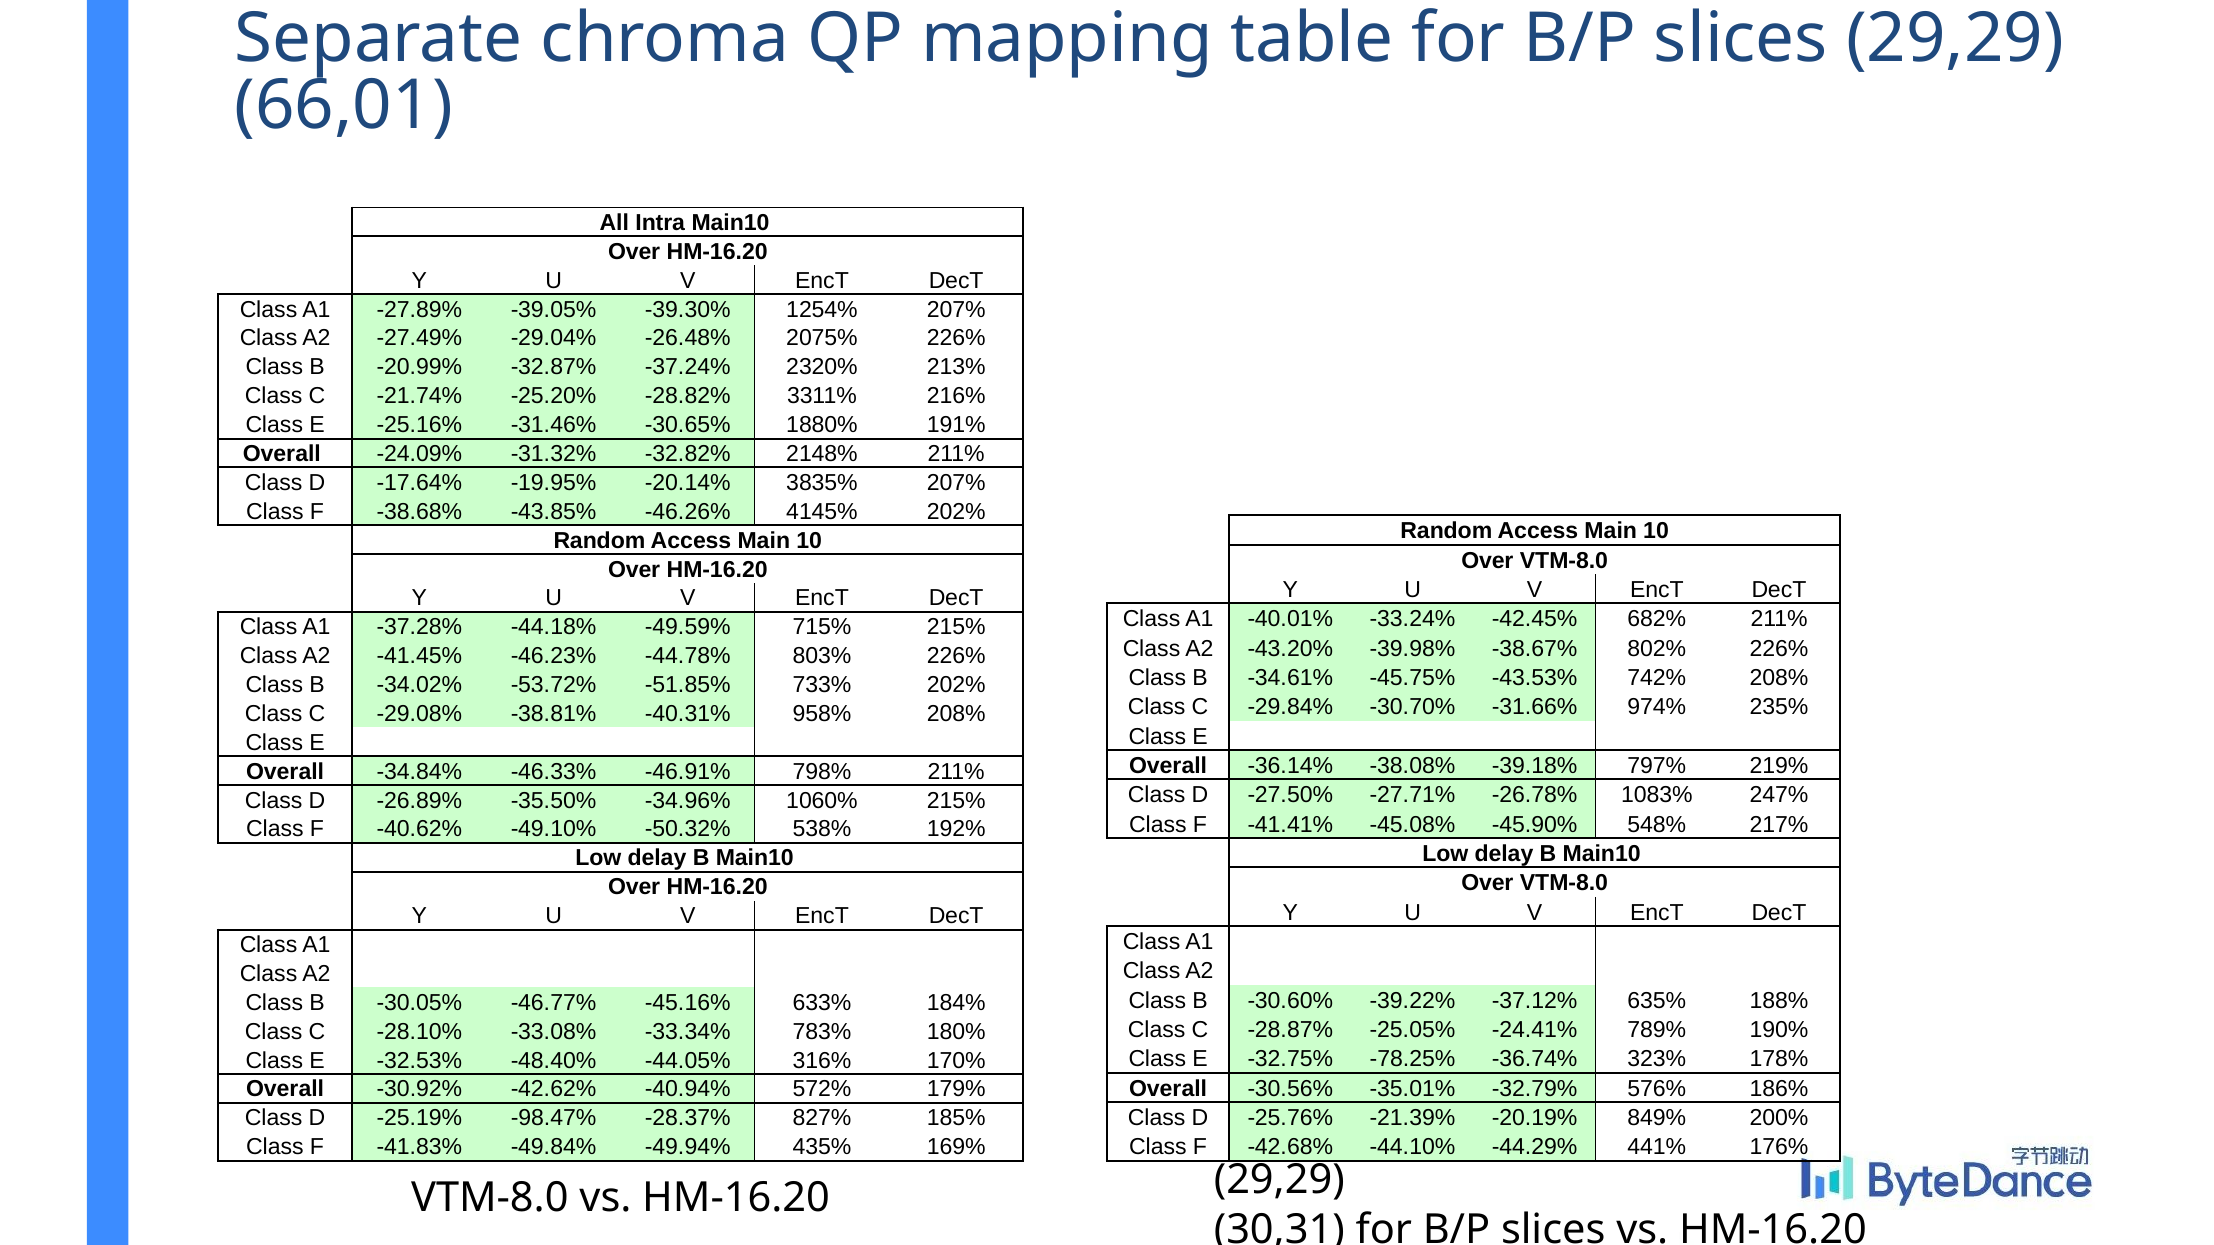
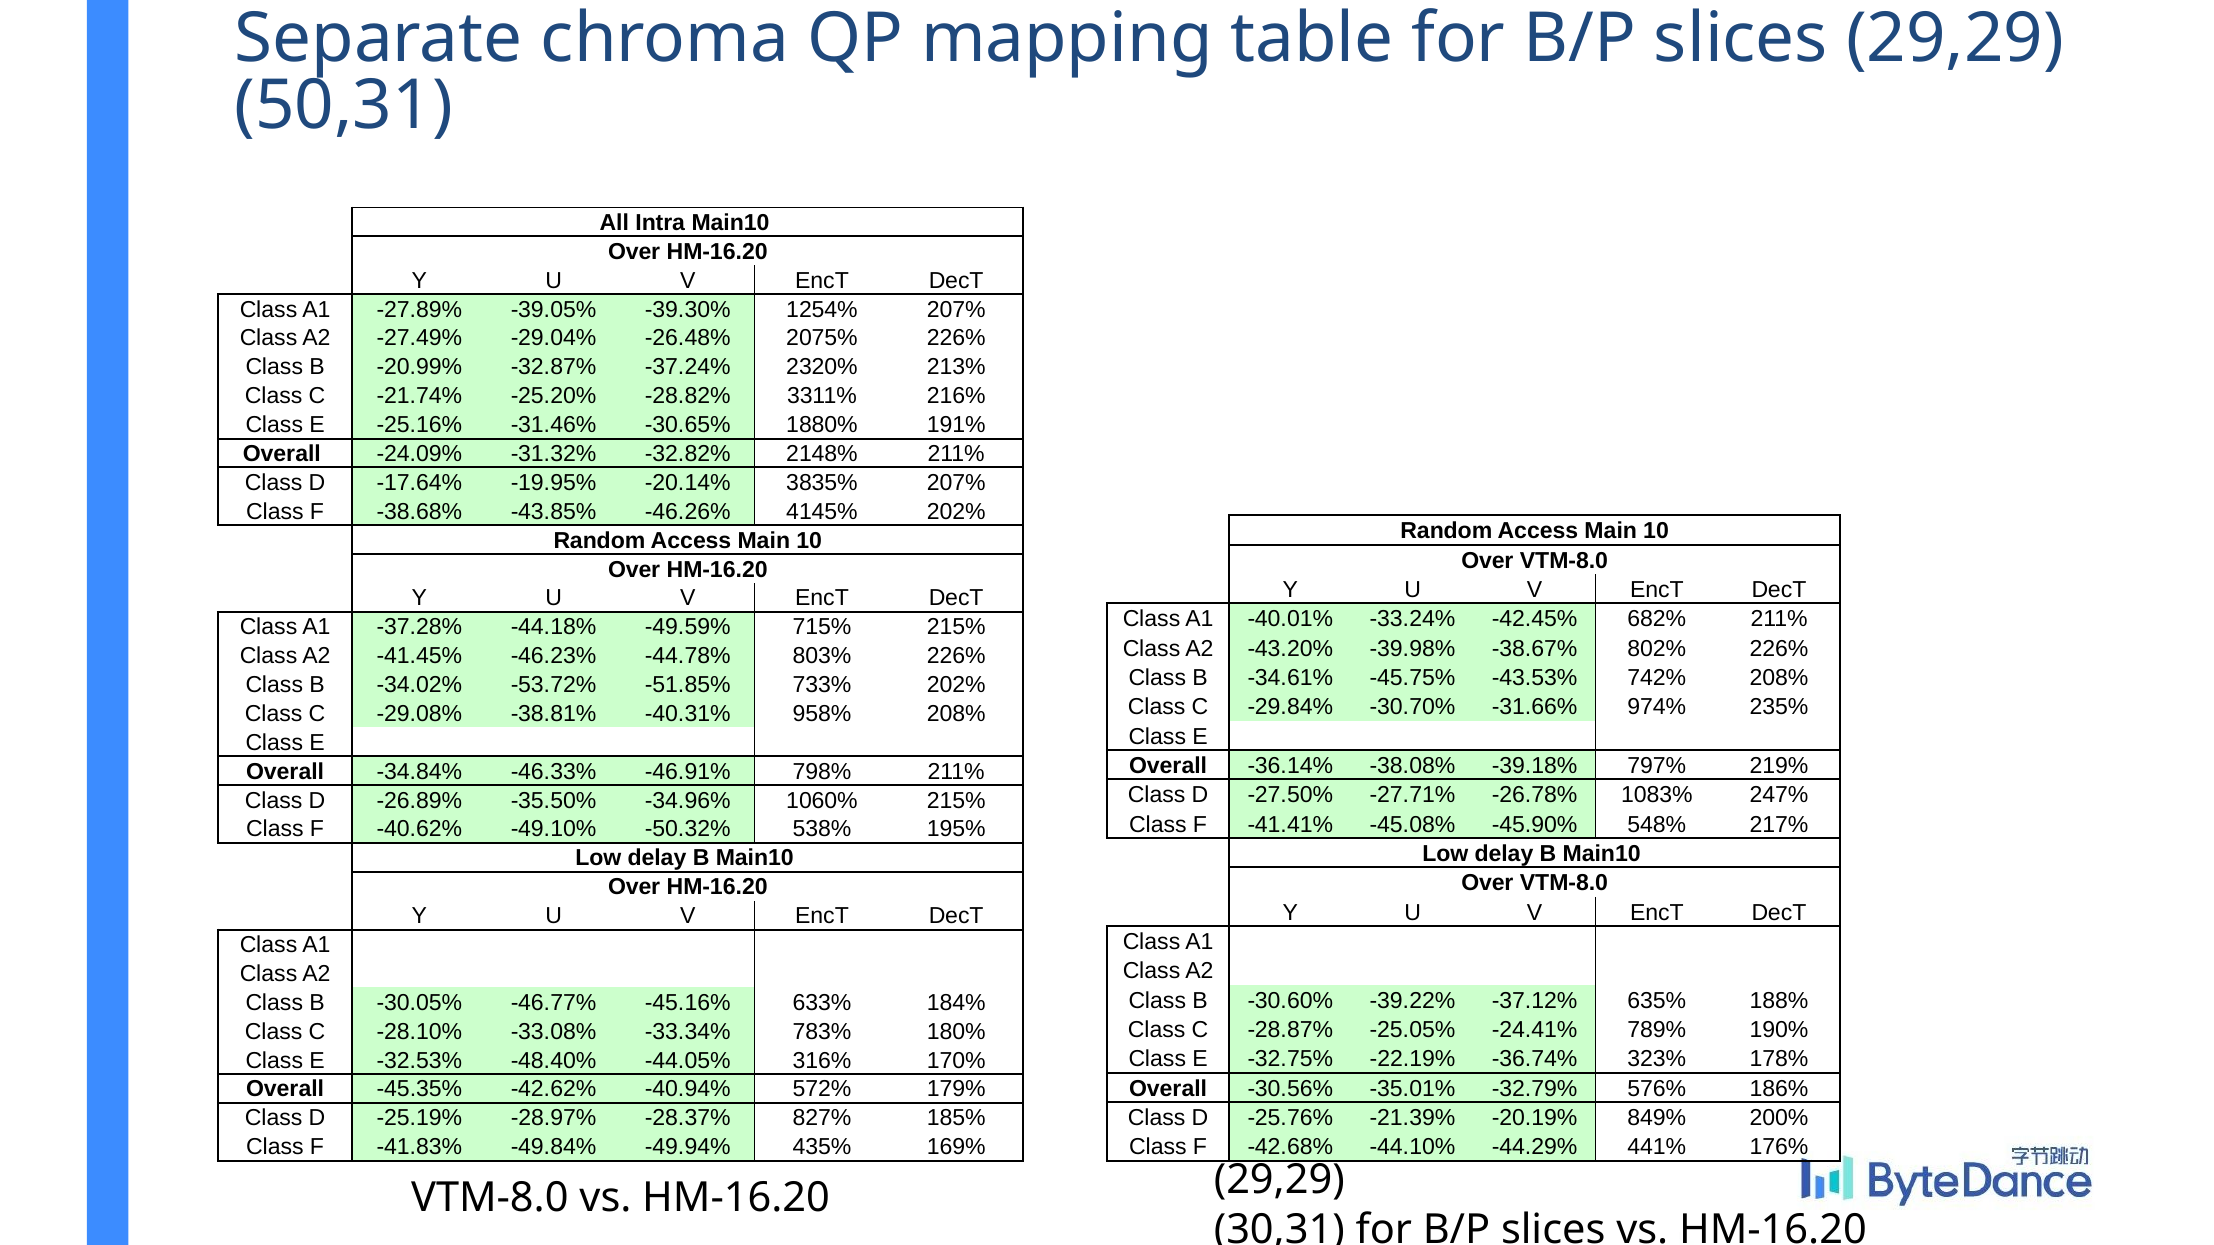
66,01: 66,01 -> 50,31
192%: 192% -> 195%
-78.25%: -78.25% -> -22.19%
-30.92%: -30.92% -> -45.35%
-98.47%: -98.47% -> -28.97%
